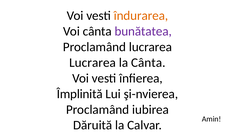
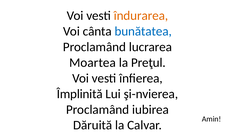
bunătatea colour: purple -> blue
Lucrarea at (93, 63): Lucrarea -> Moartea
la Cânta: Cânta -> Preţul
